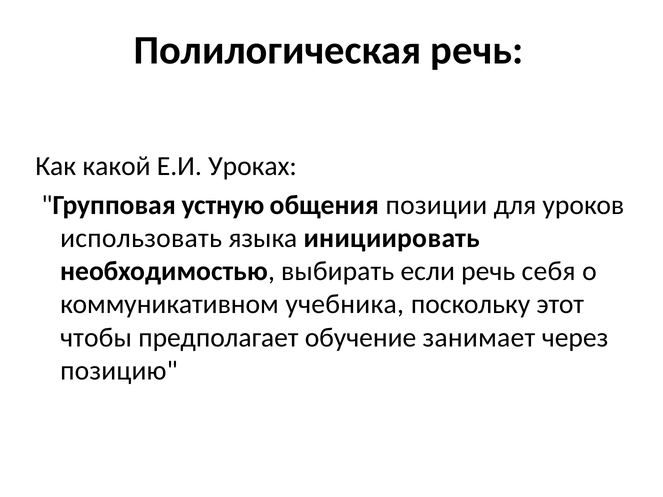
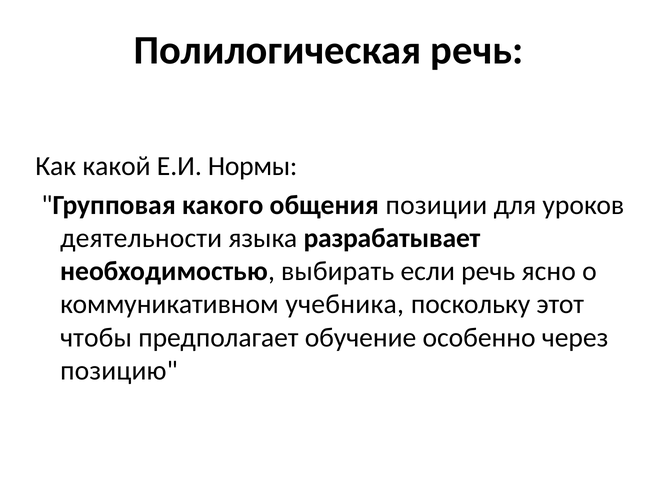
Уроках: Уроках -> Нормы
устную: устную -> какого
использовать: использовать -> деятельности
инициировать: инициировать -> разрабатывает
себя: себя -> ясно
занимает: занимает -> особенно
